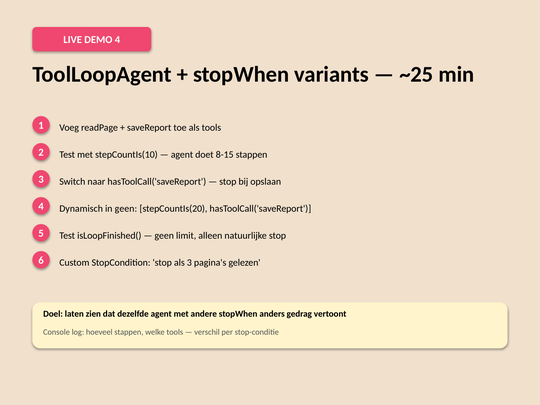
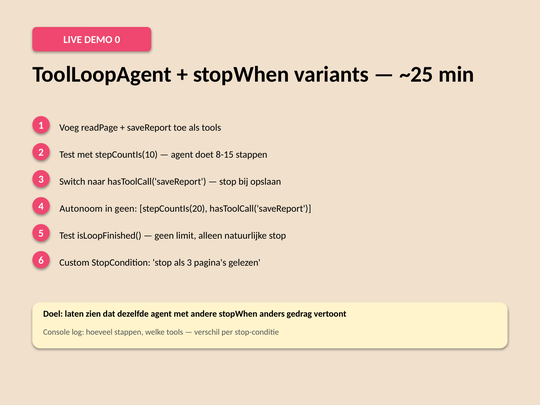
DEMO 4: 4 -> 0
Dynamisch: Dynamisch -> Autonoom
